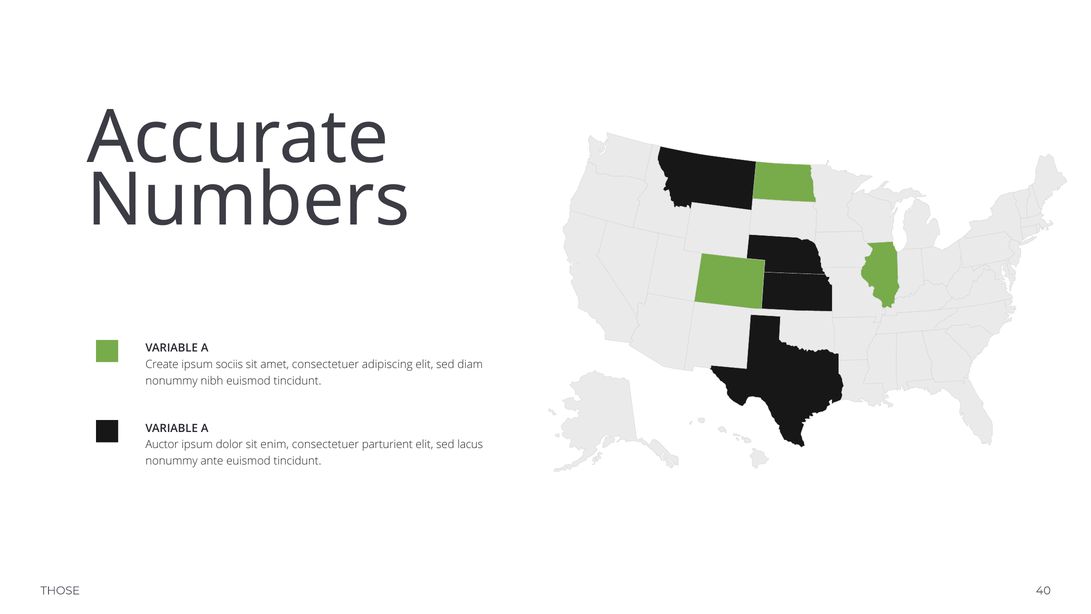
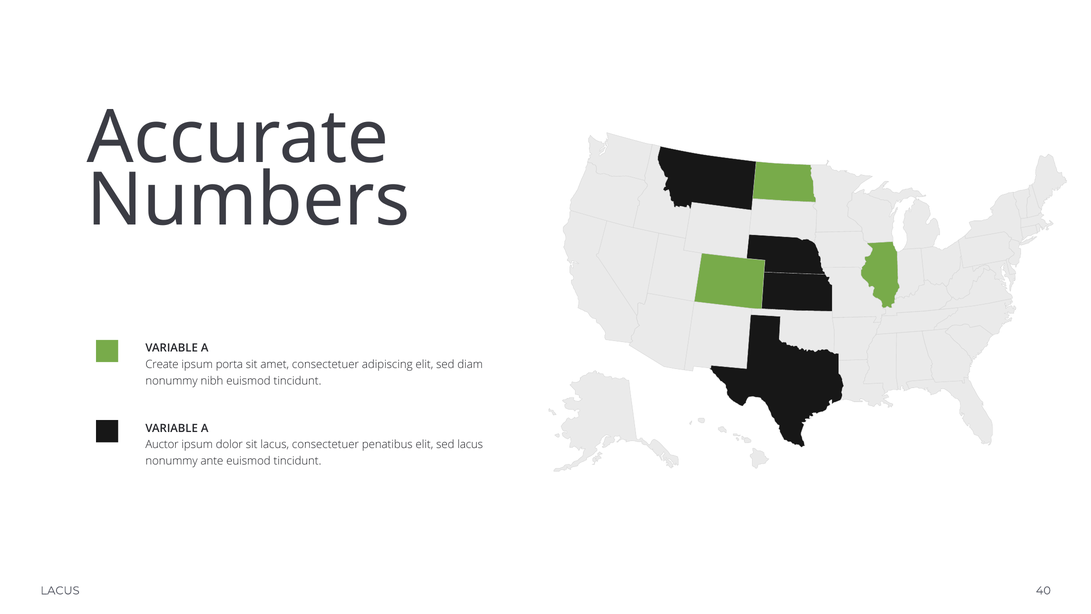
sociis: sociis -> porta
sit enim: enim -> lacus
parturient: parturient -> penatibus
THOSE at (60, 590): THOSE -> LACUS
